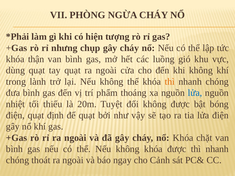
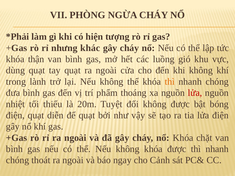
chụp: chụp -> khác
lửa at (195, 93) colour: blue -> red
định: định -> diễn
